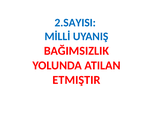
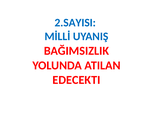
ETMIŞTIR: ETMIŞTIR -> EDECEKTI
